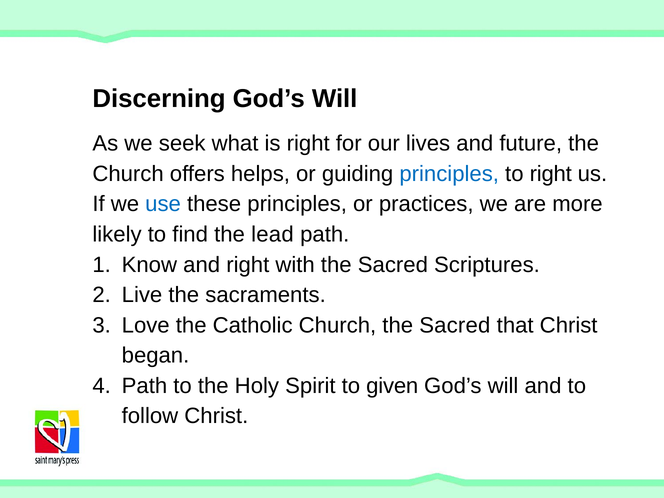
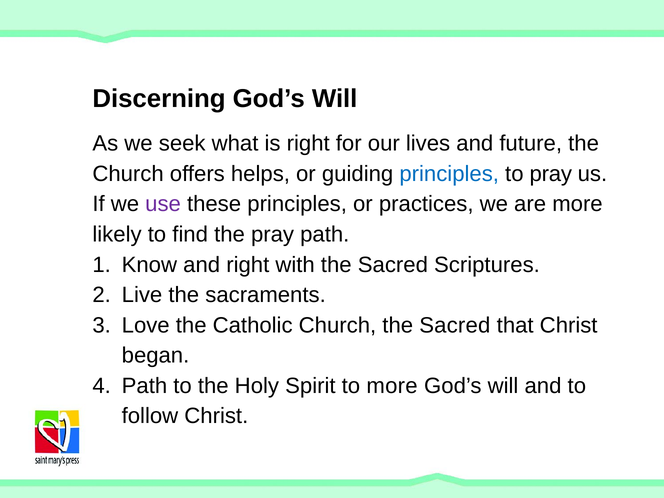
to right: right -> pray
use colour: blue -> purple
the lead: lead -> pray
to given: given -> more
